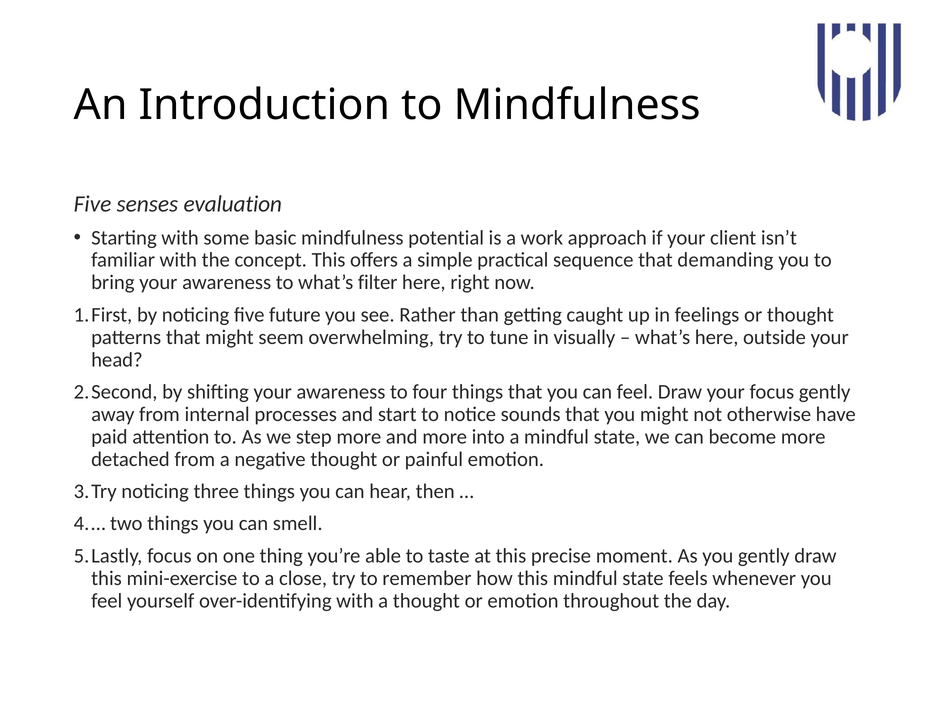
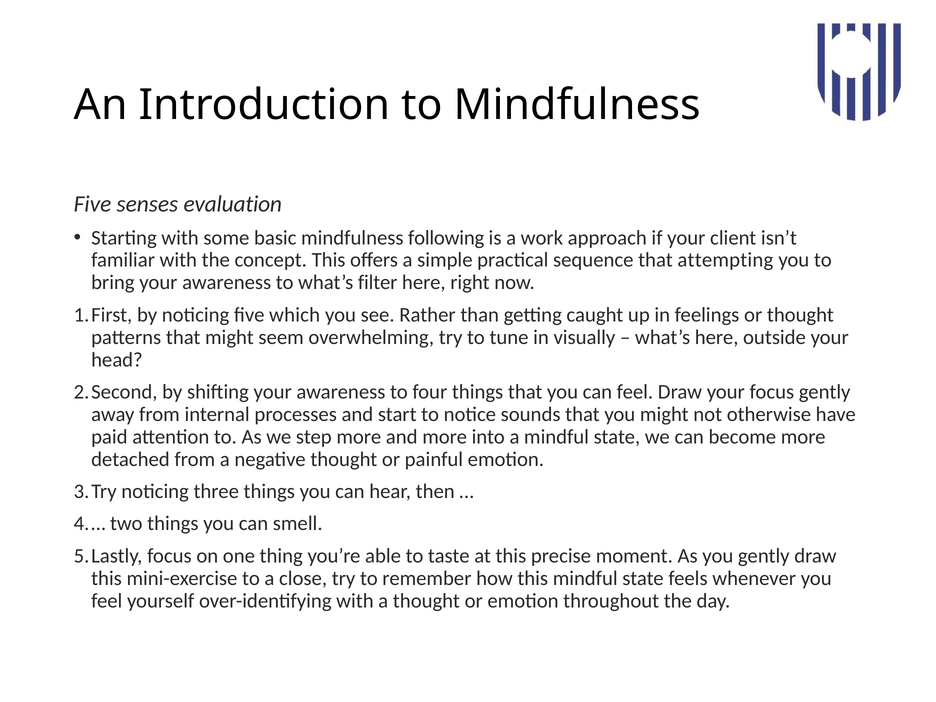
potential: potential -> following
demanding: demanding -> attempting
future: future -> which
